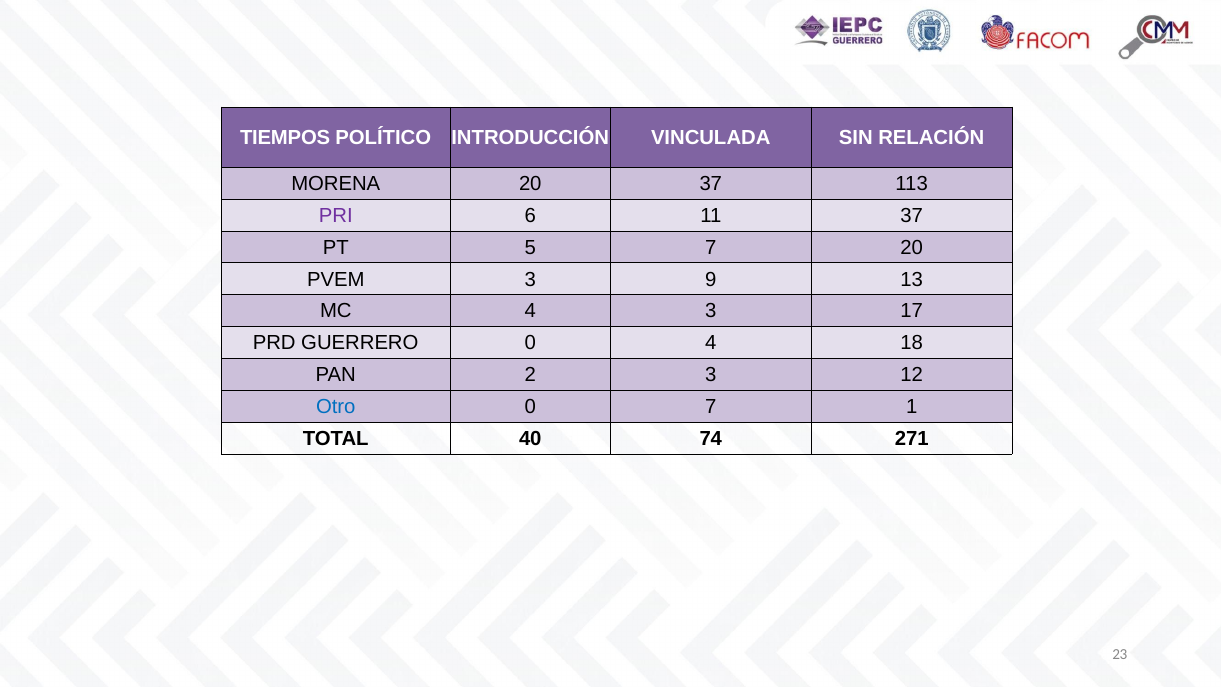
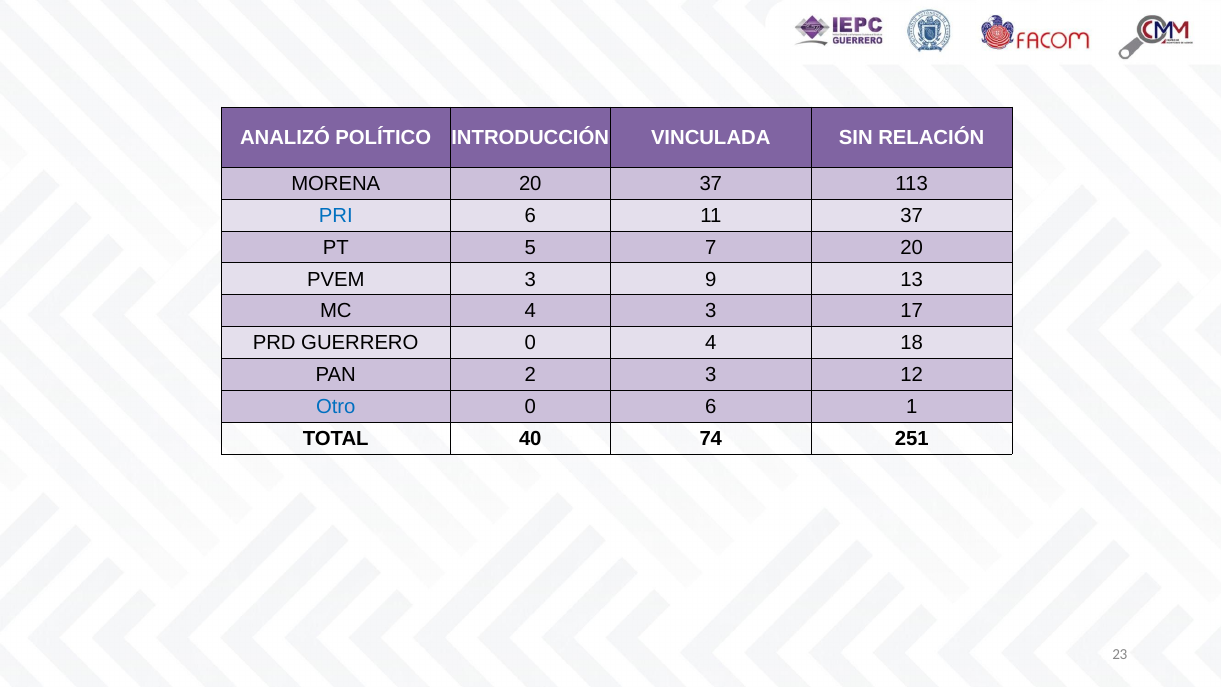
TIEMPOS: TIEMPOS -> ANALIZÓ
PRI colour: purple -> blue
0 7: 7 -> 6
271: 271 -> 251
